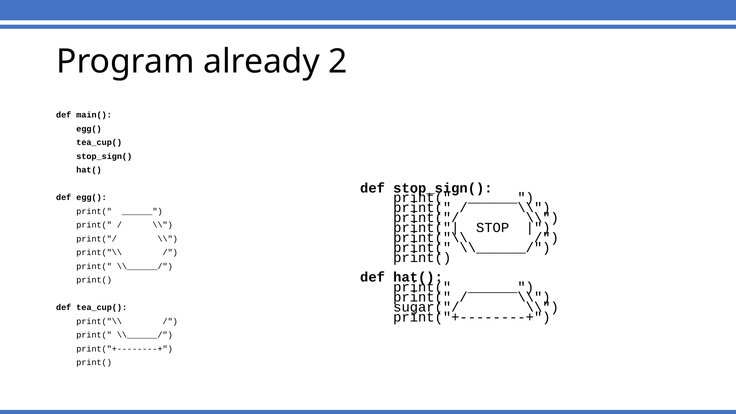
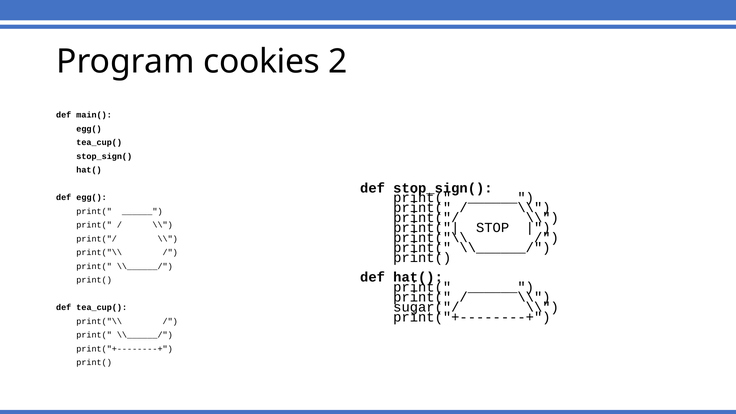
already: already -> cookies
